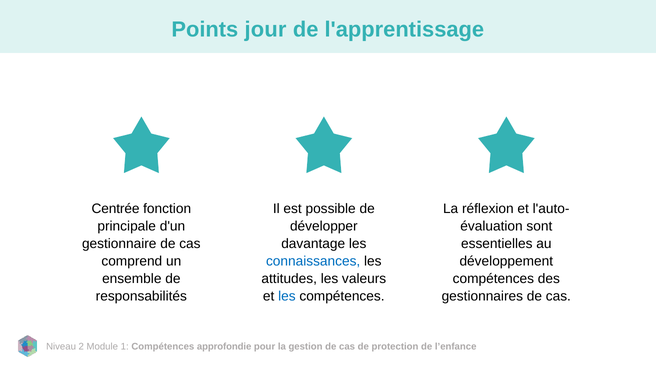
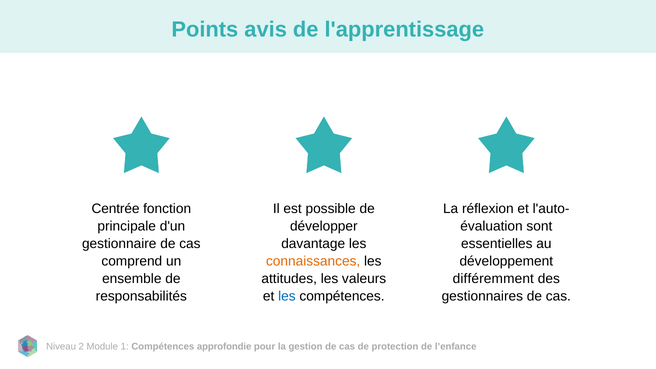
jour: jour -> avis
connaissances colour: blue -> orange
compétences at (493, 279): compétences -> différemment
